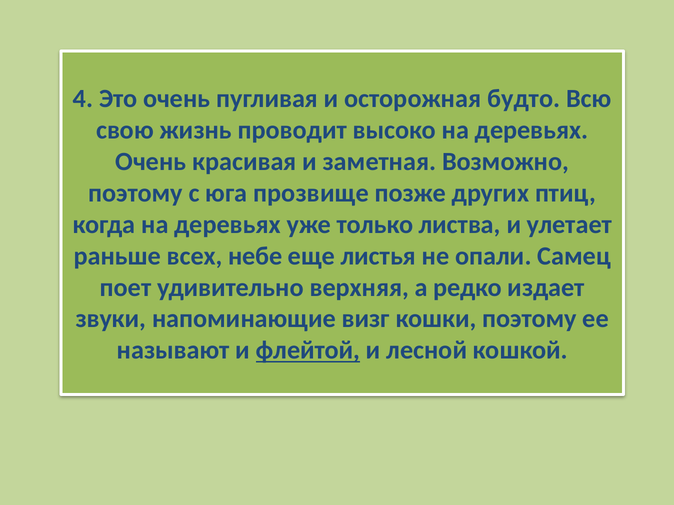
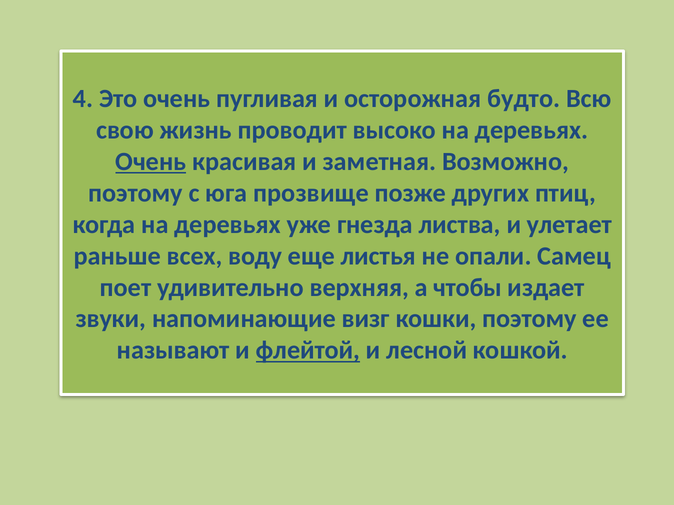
Очень at (151, 162) underline: none -> present
только: только -> гнезда
небе: небе -> воду
редко: редко -> чтобы
